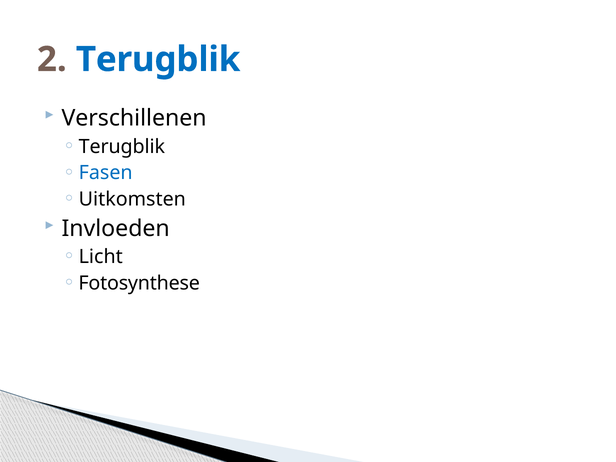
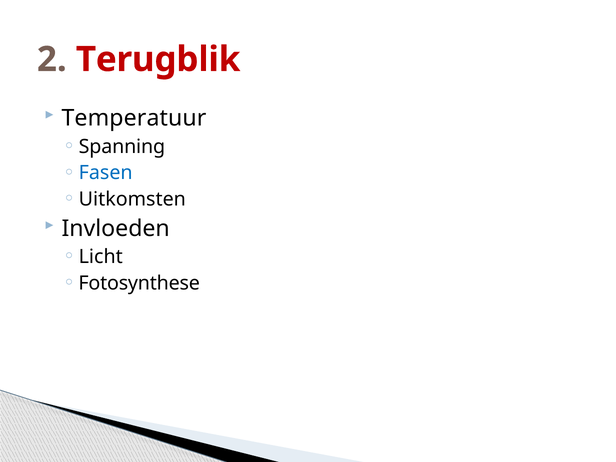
Terugblik at (158, 59) colour: blue -> red
Verschillenen: Verschillenen -> Temperatuur
Terugblik at (122, 147): Terugblik -> Spanning
